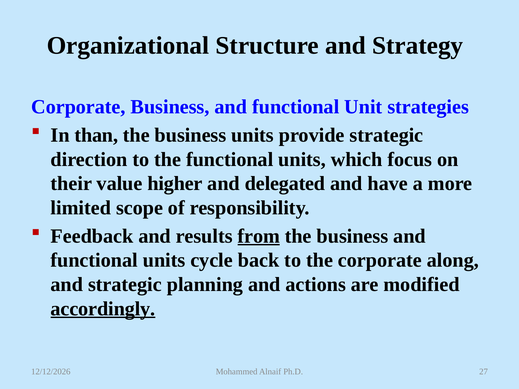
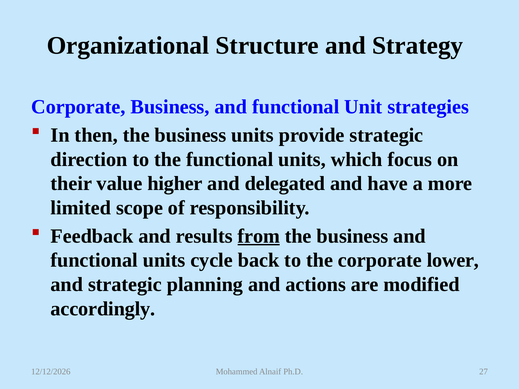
than: than -> then
along: along -> lower
accordingly underline: present -> none
